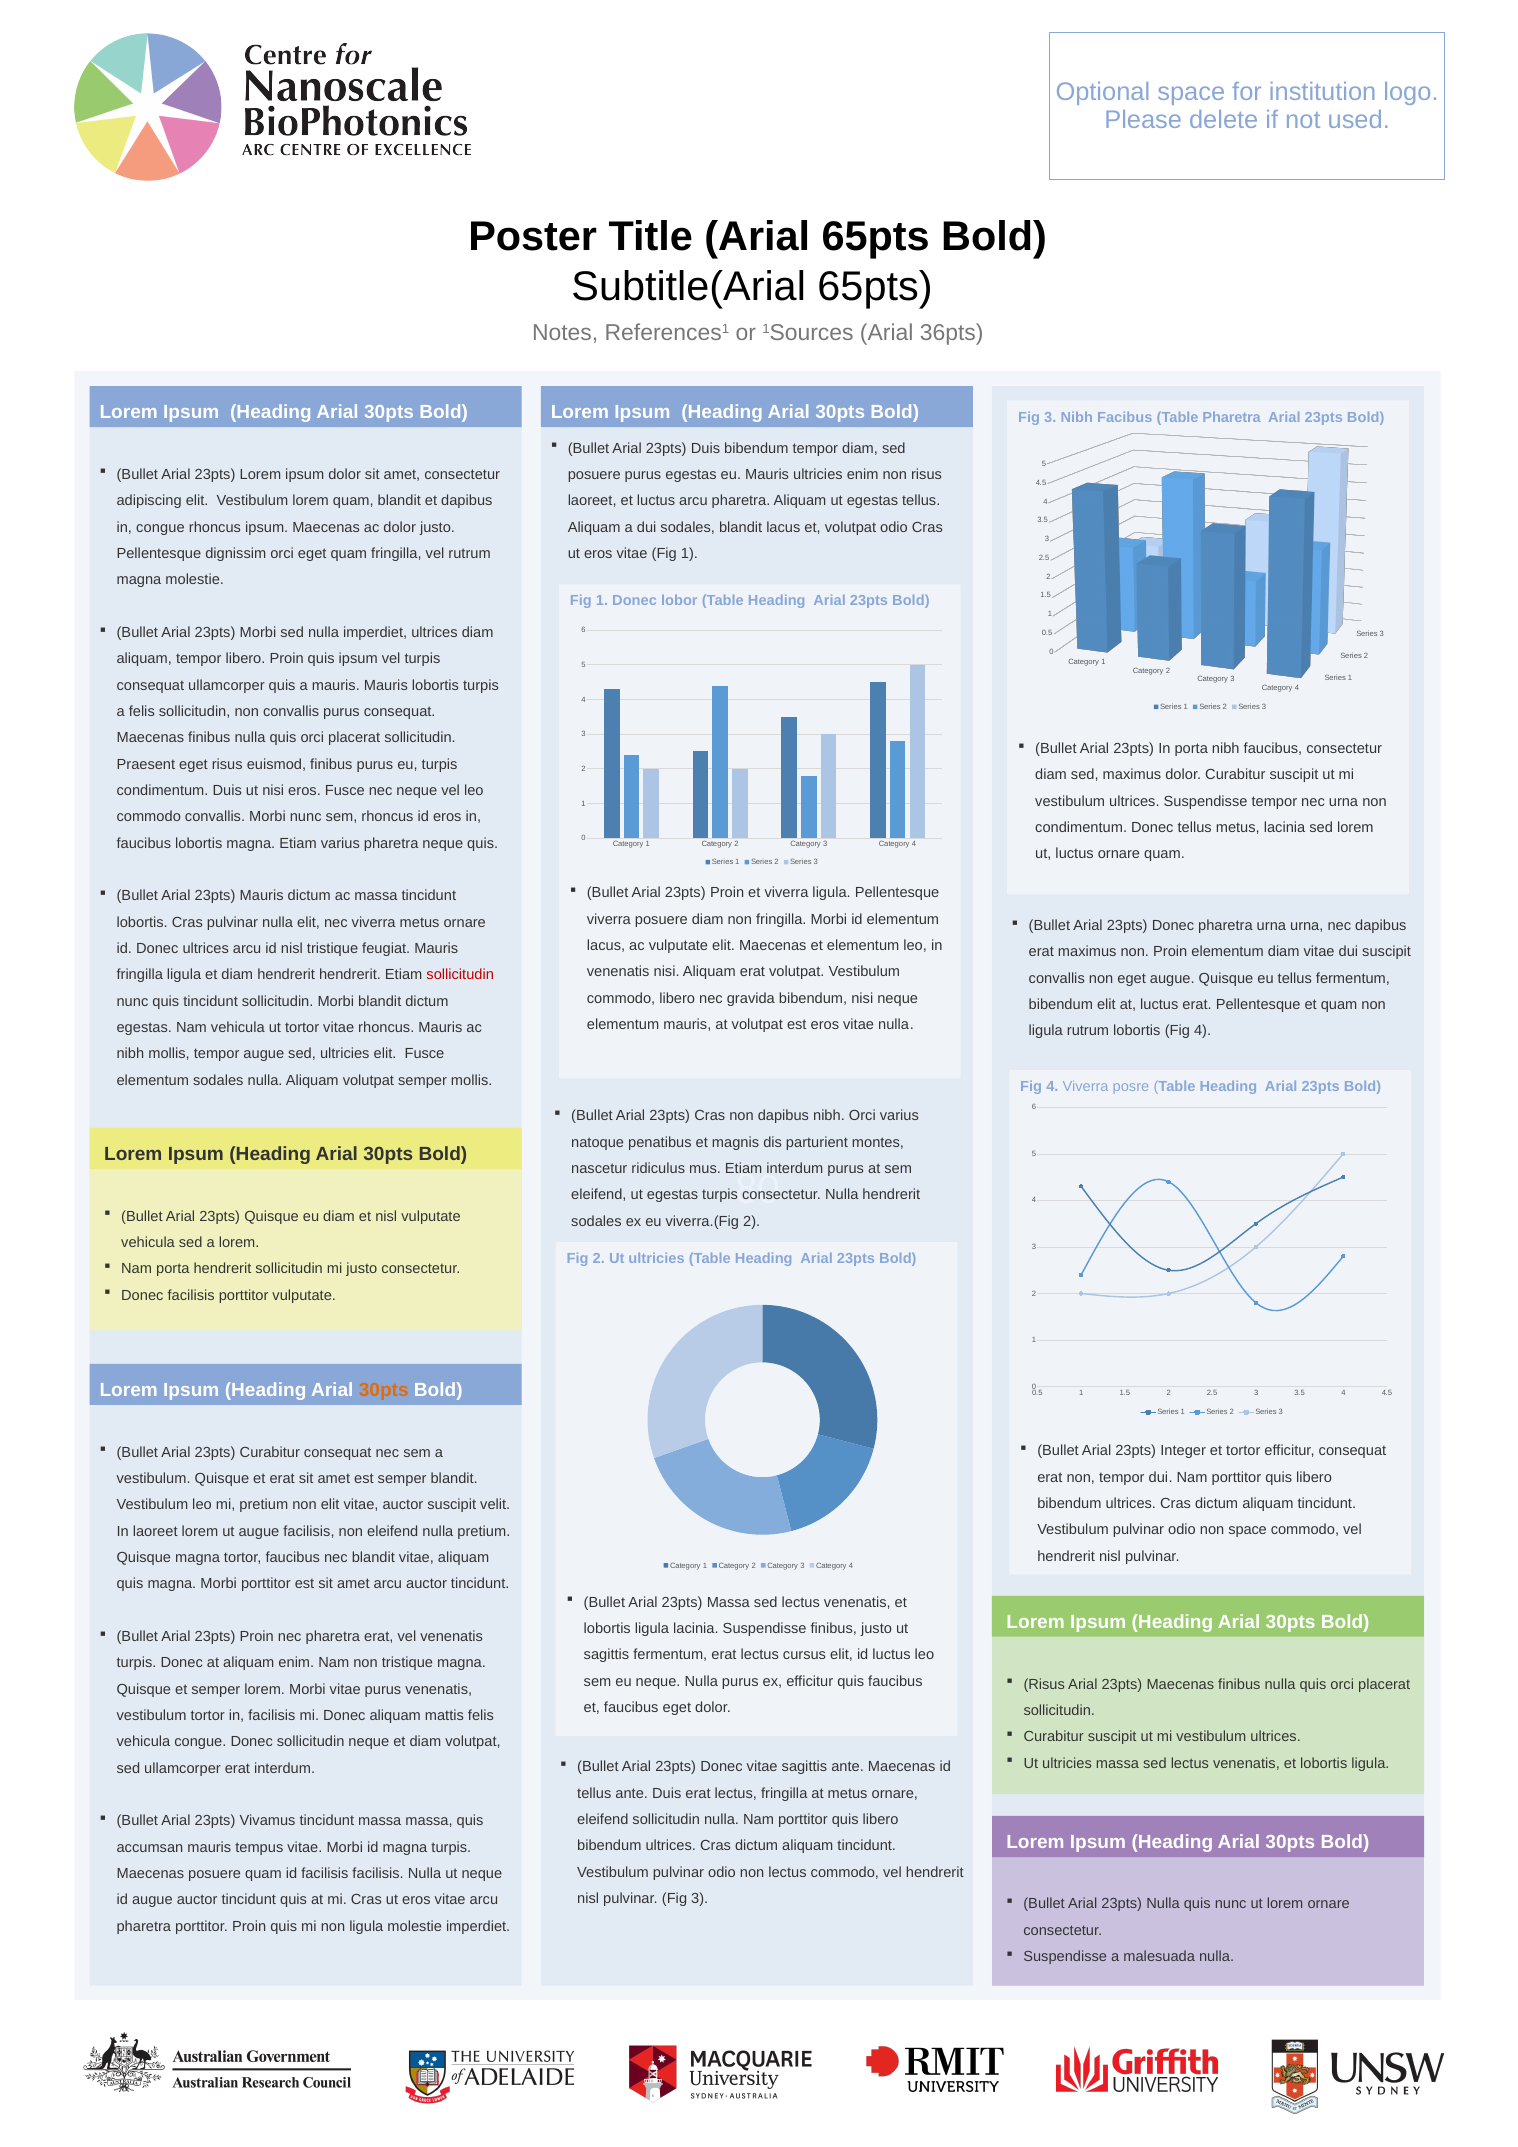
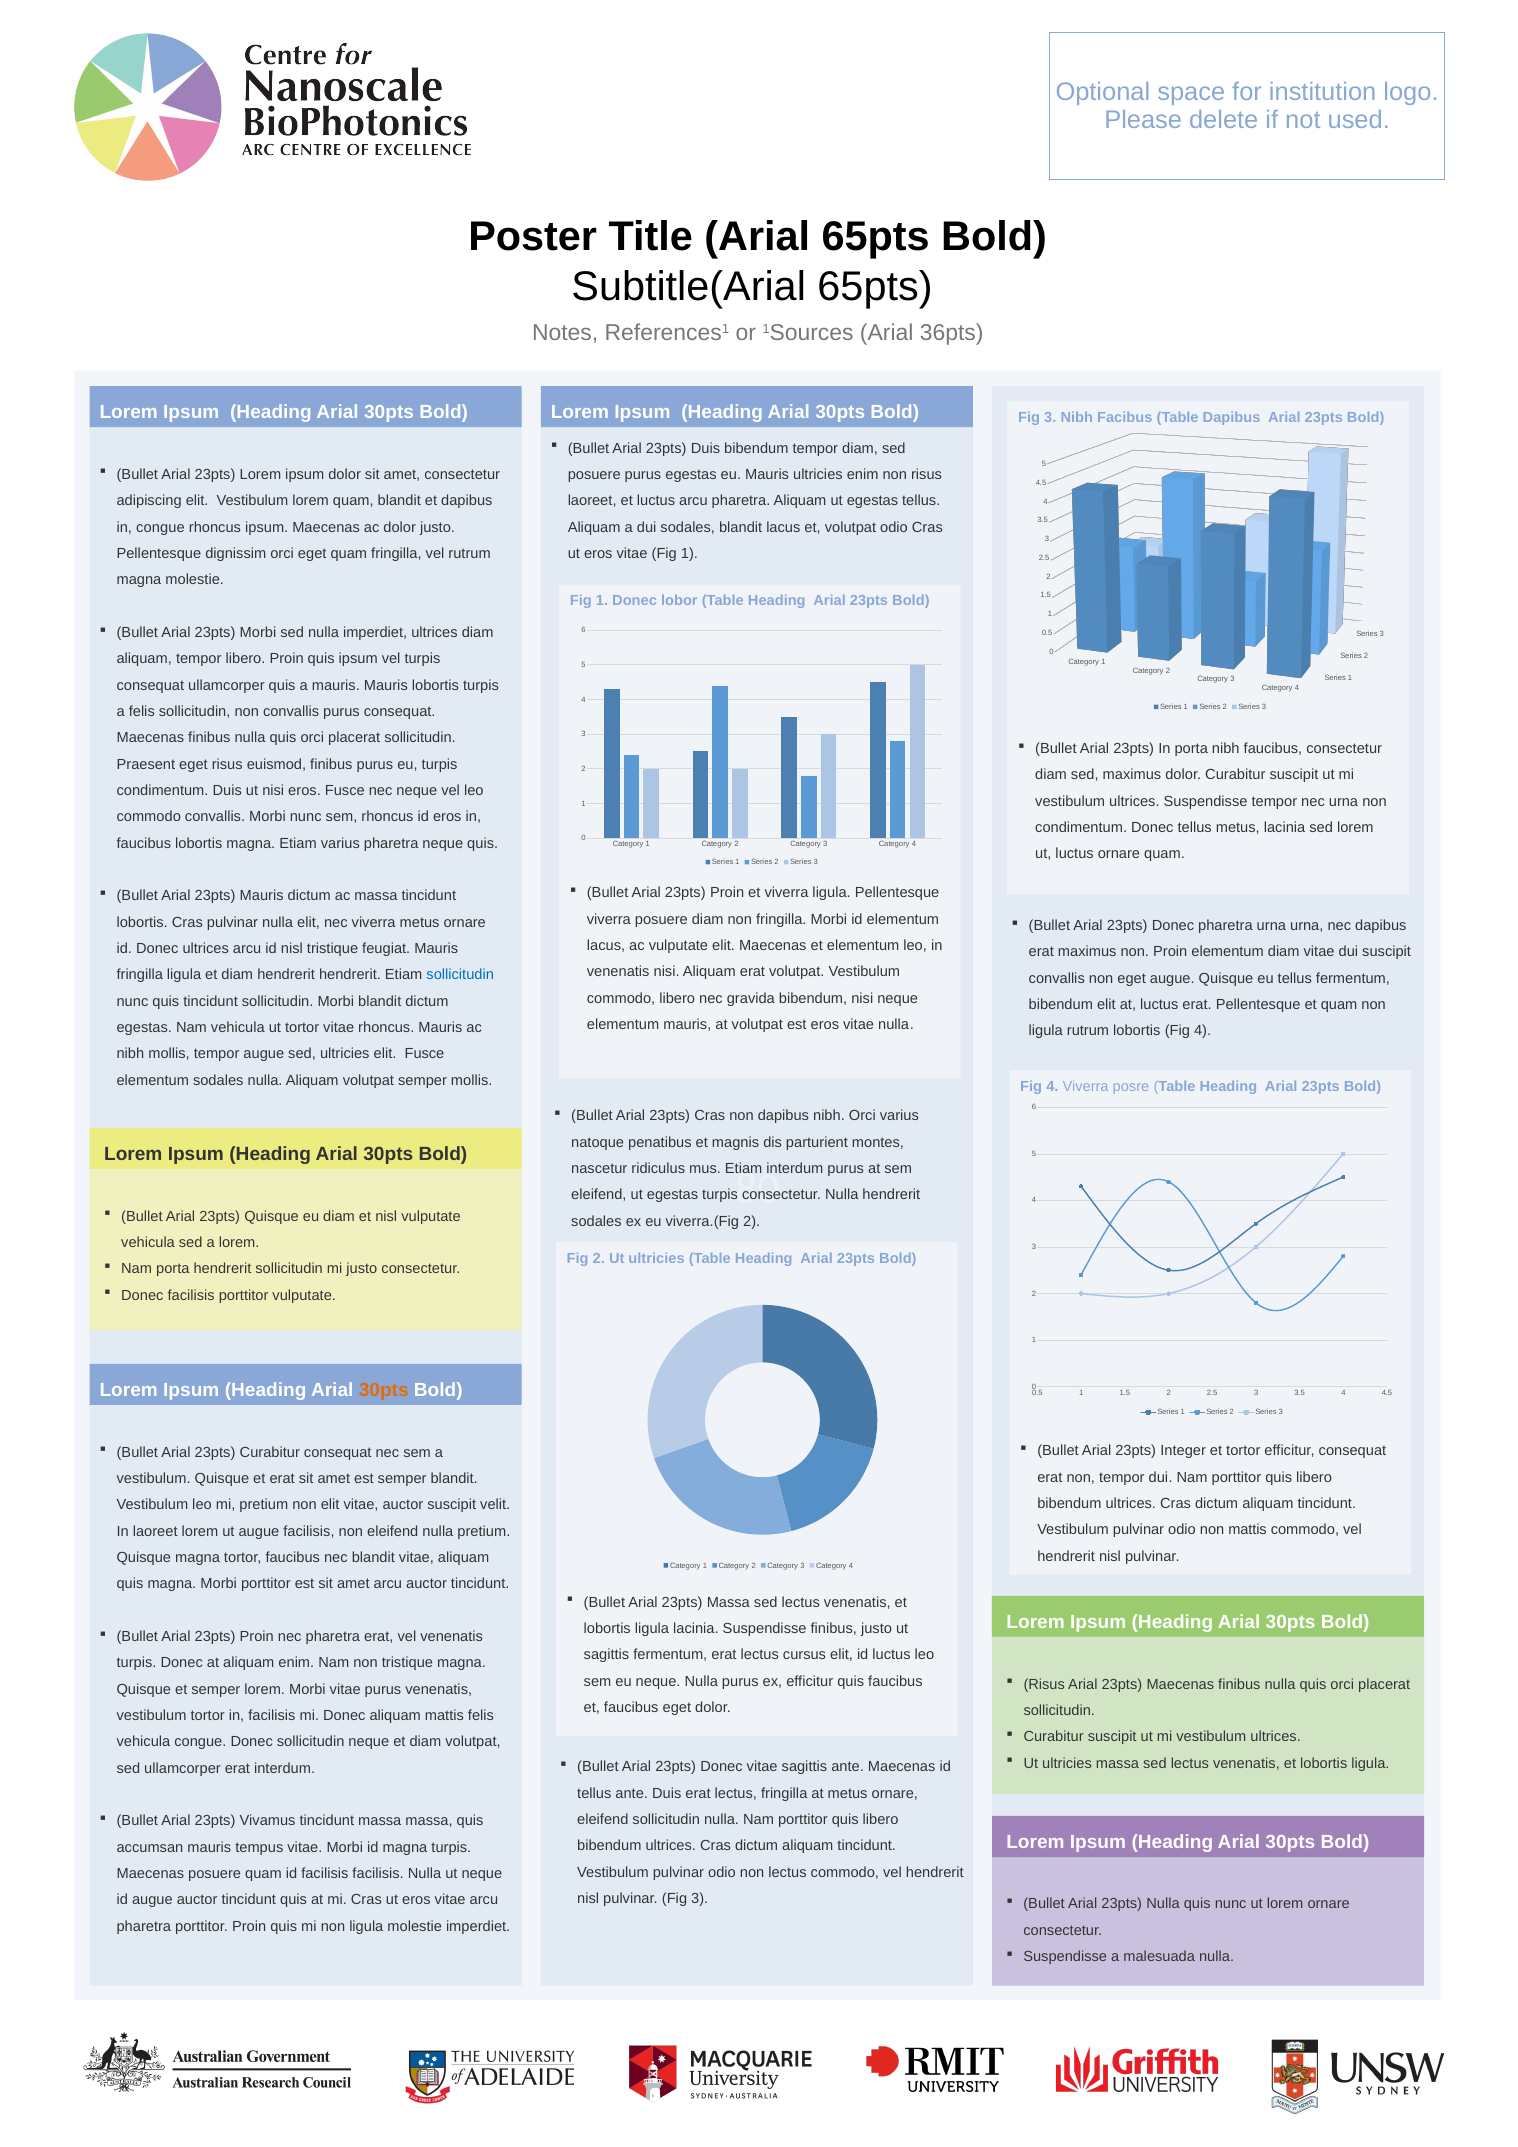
Table Pharetra: Pharetra -> Dapibus
sollicitudin at (460, 975) colour: red -> blue
non space: space -> mattis
